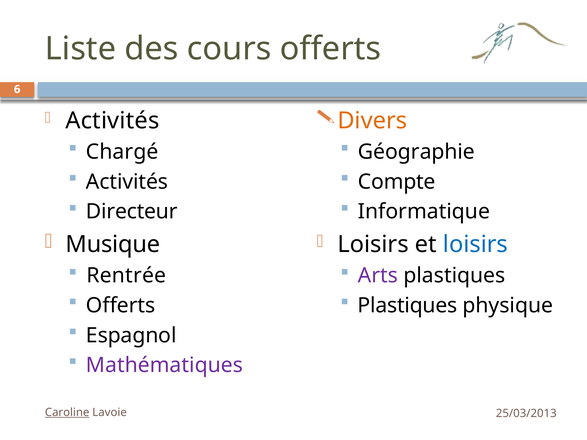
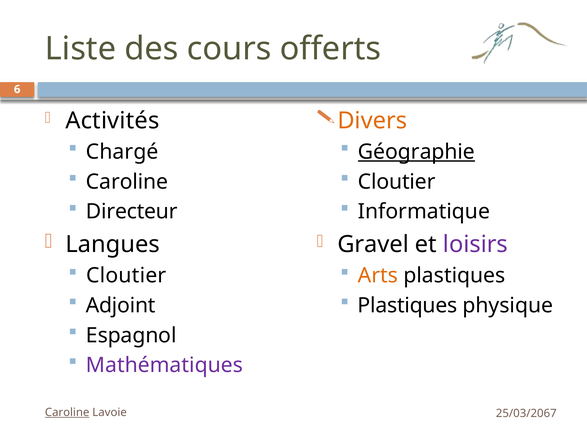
Géographie underline: none -> present
Activités at (127, 182): Activités -> Caroline
Compte at (397, 182): Compte -> Cloutier
Musique: Musique -> Langues
Loisirs at (373, 245): Loisirs -> Gravel
loisirs at (475, 245) colour: blue -> purple
Rentrée at (126, 276): Rentrée -> Cloutier
Arts colour: purple -> orange
Offerts at (121, 306): Offerts -> Adjoint
25/03/2013: 25/03/2013 -> 25/03/2067
